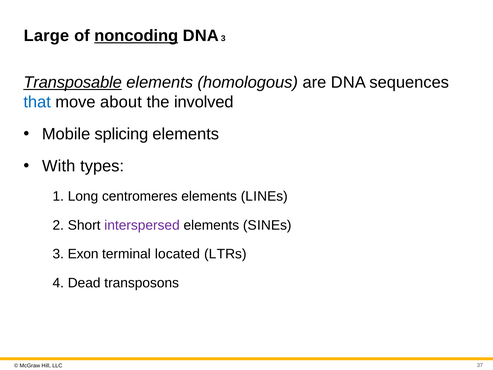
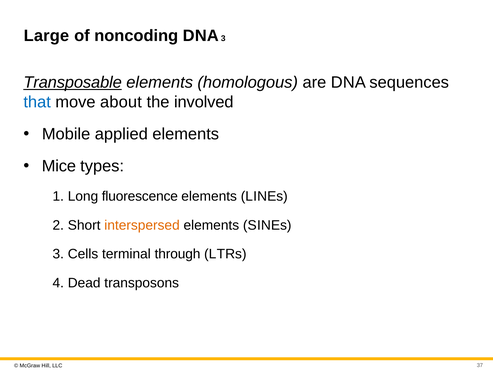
noncoding underline: present -> none
splicing: splicing -> applied
With: With -> Mice
centromeres: centromeres -> fluorescence
interspersed colour: purple -> orange
Exon: Exon -> Cells
located: located -> through
